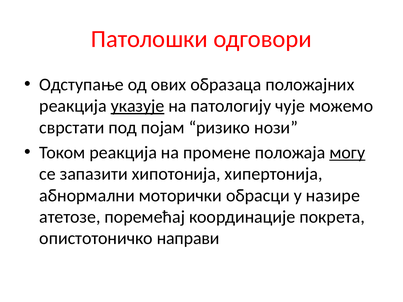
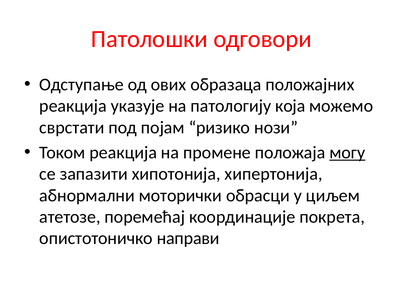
указује underline: present -> none
чује: чује -> која
назире: назире -> циљем
